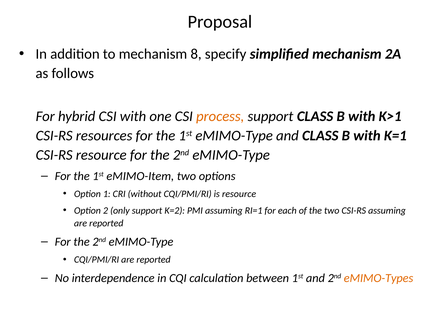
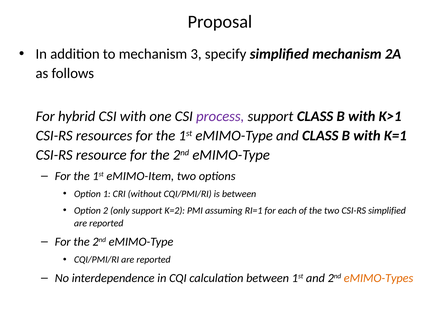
8: 8 -> 3
process colour: orange -> purple
is resource: resource -> between
CSI-RS assuming: assuming -> simplified
